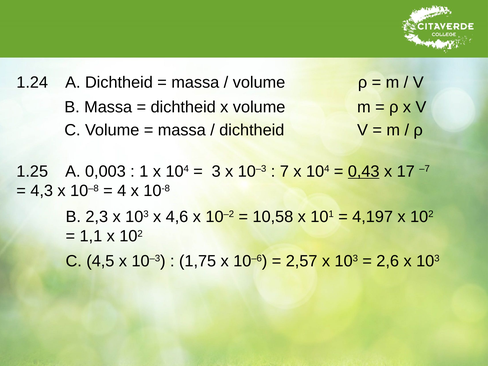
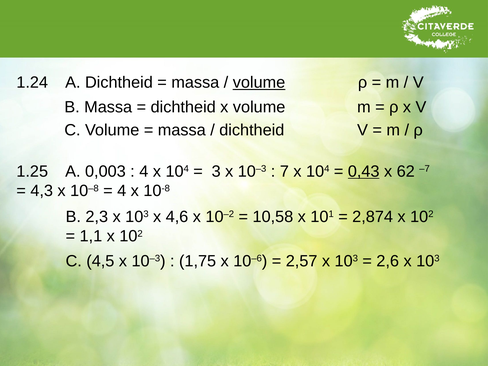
volume at (259, 83) underline: none -> present
1 at (144, 171): 1 -> 4
17: 17 -> 62
4,197: 4,197 -> 2,874
